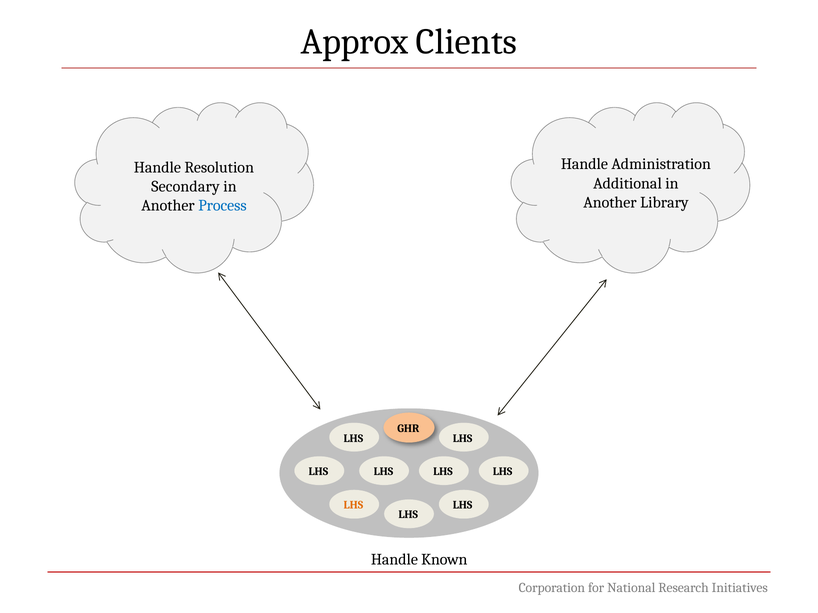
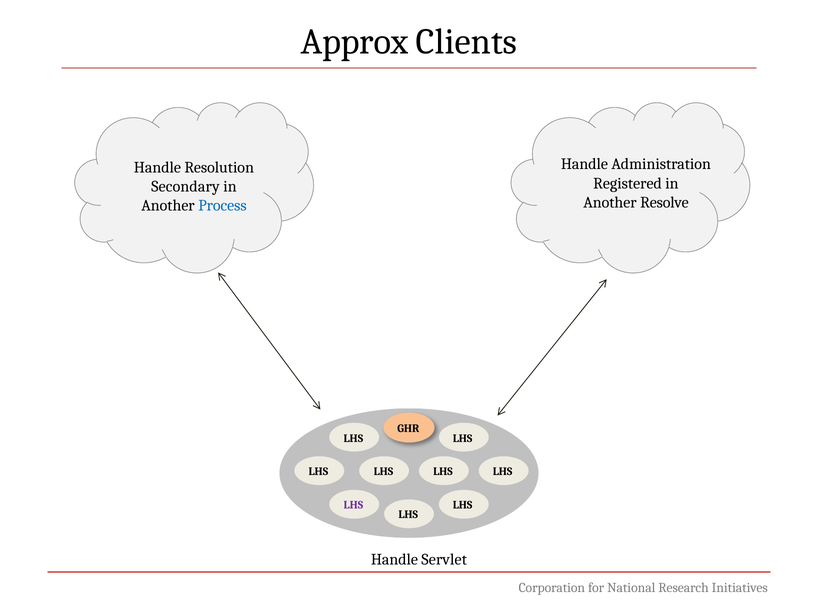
Additional: Additional -> Registered
Library: Library -> Resolve
LHS at (353, 506) colour: orange -> purple
Known: Known -> Servlet
